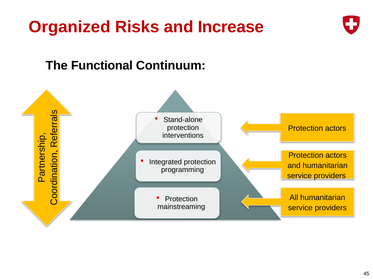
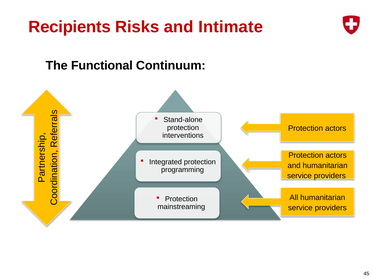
Organized: Organized -> Recipients
Increase: Increase -> Intimate
